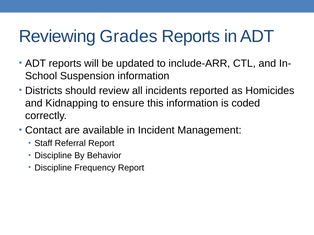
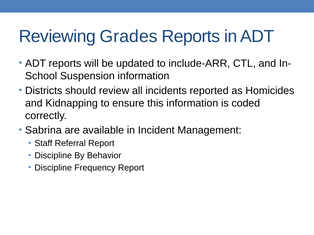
Contact: Contact -> Sabrina
